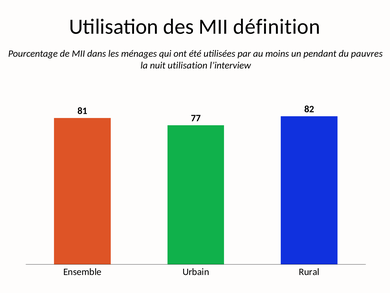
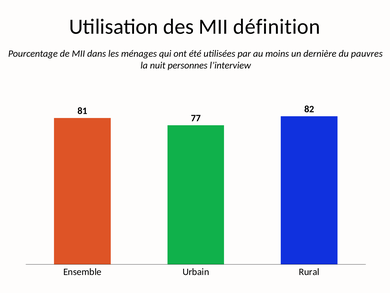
pendant: pendant -> dernière
nuit utilisation: utilisation -> personnes
